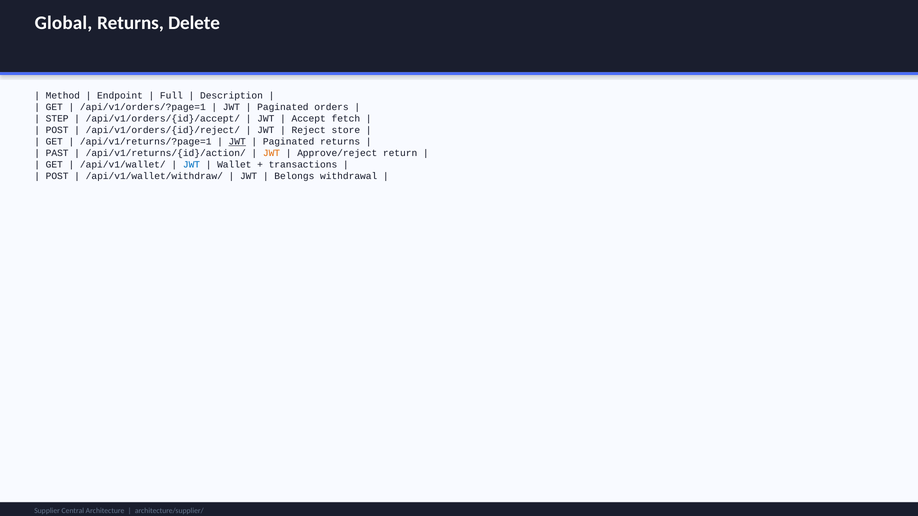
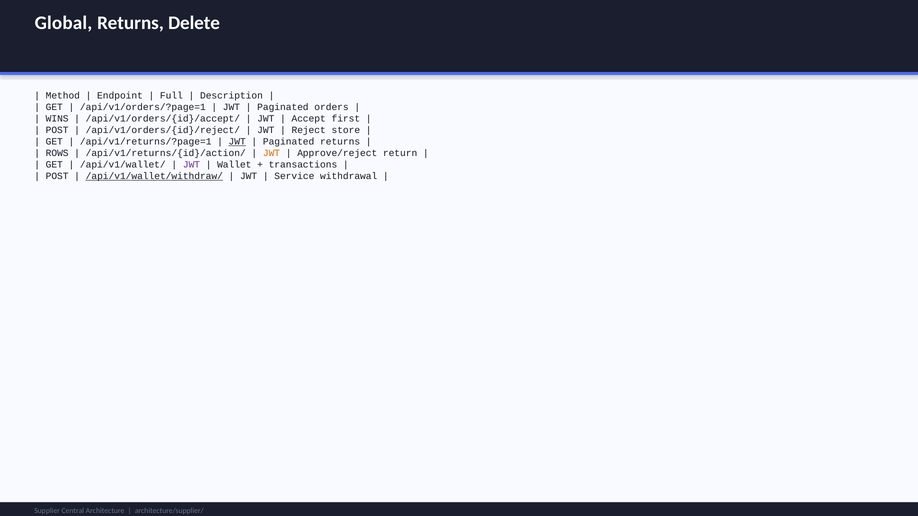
STEP: STEP -> WINS
fetch: fetch -> first
PAST: PAST -> ROWS
JWT at (191, 165) colour: blue -> purple
/api/v1/wallet/withdraw/ underline: none -> present
Belongs: Belongs -> Service
